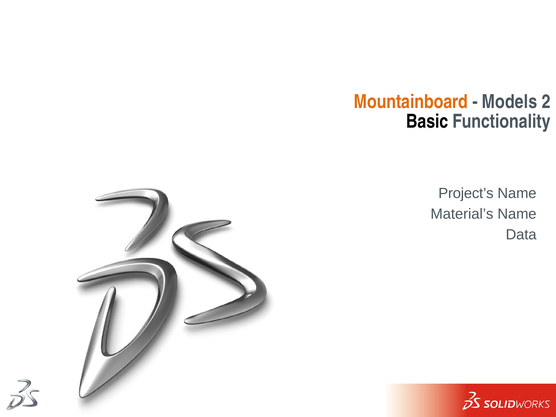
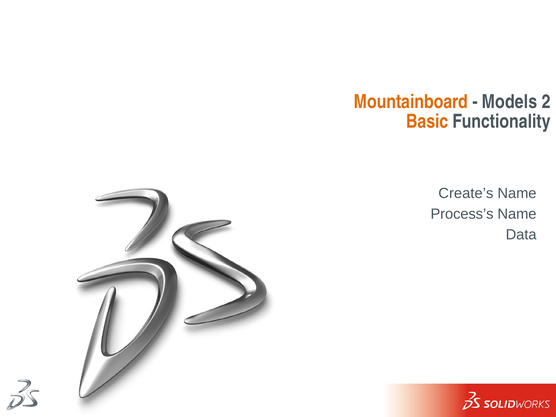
Basic colour: black -> orange
Project’s: Project’s -> Create’s
Material’s: Material’s -> Process’s
